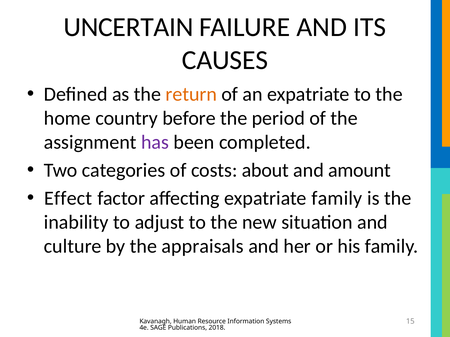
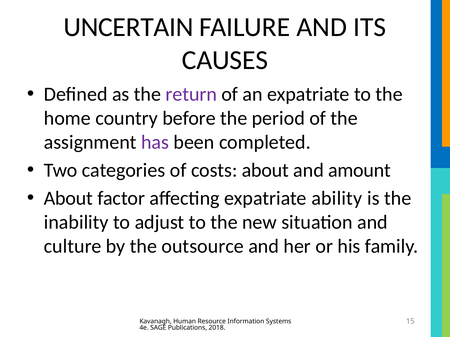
return colour: orange -> purple
Effect at (68, 198): Effect -> About
expatriate family: family -> ability
appraisals: appraisals -> outsource
